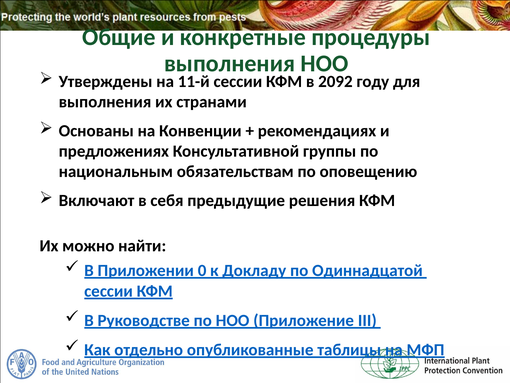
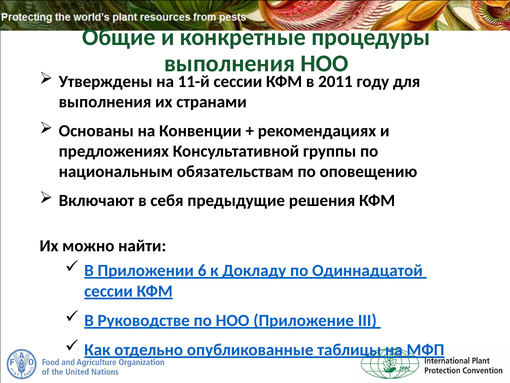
2092: 2092 -> 2011
0: 0 -> 6
